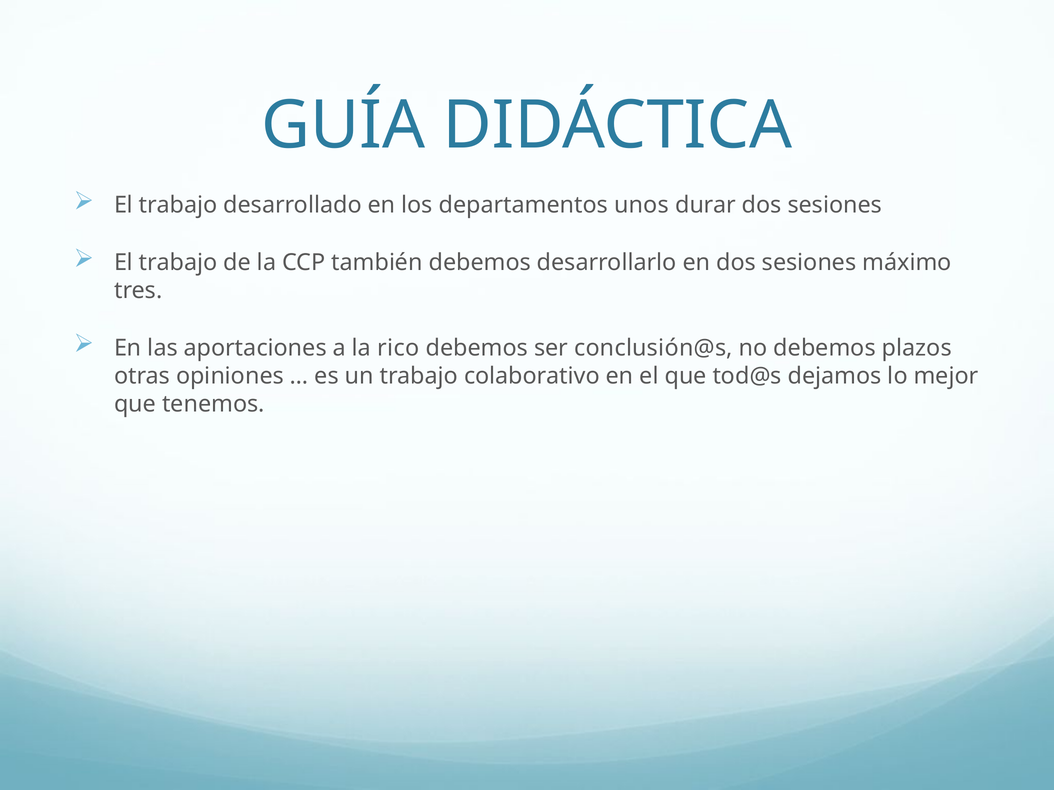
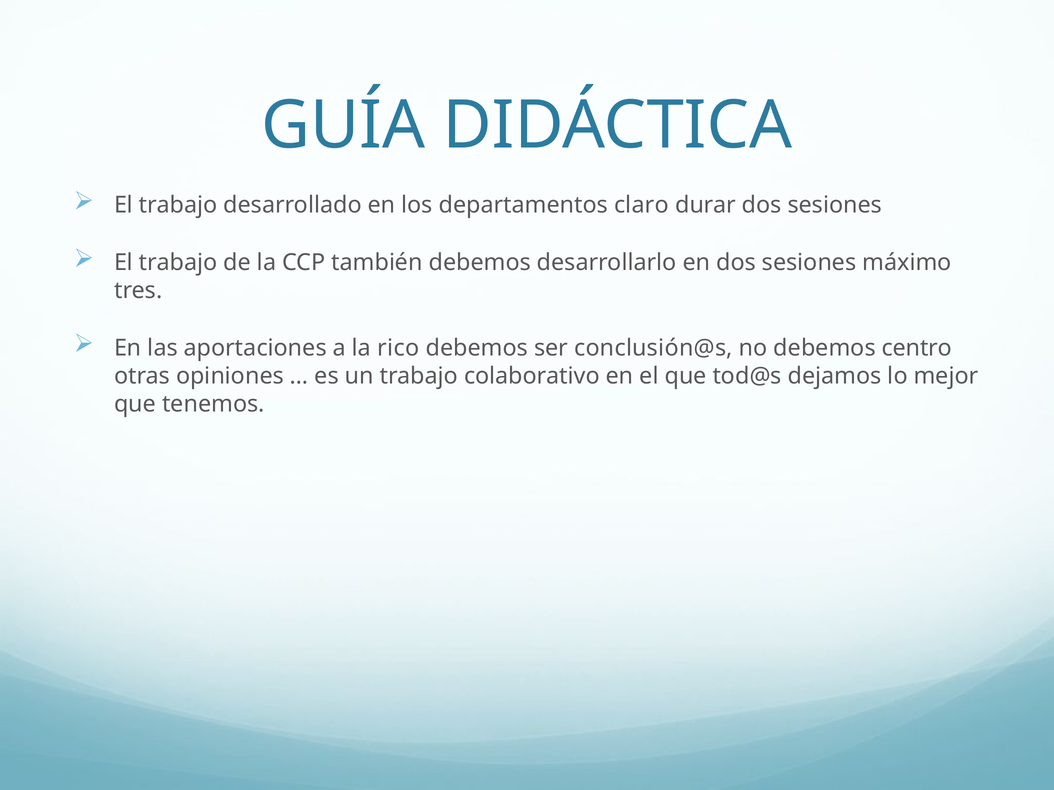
unos: unos -> claro
plazos: plazos -> centro
